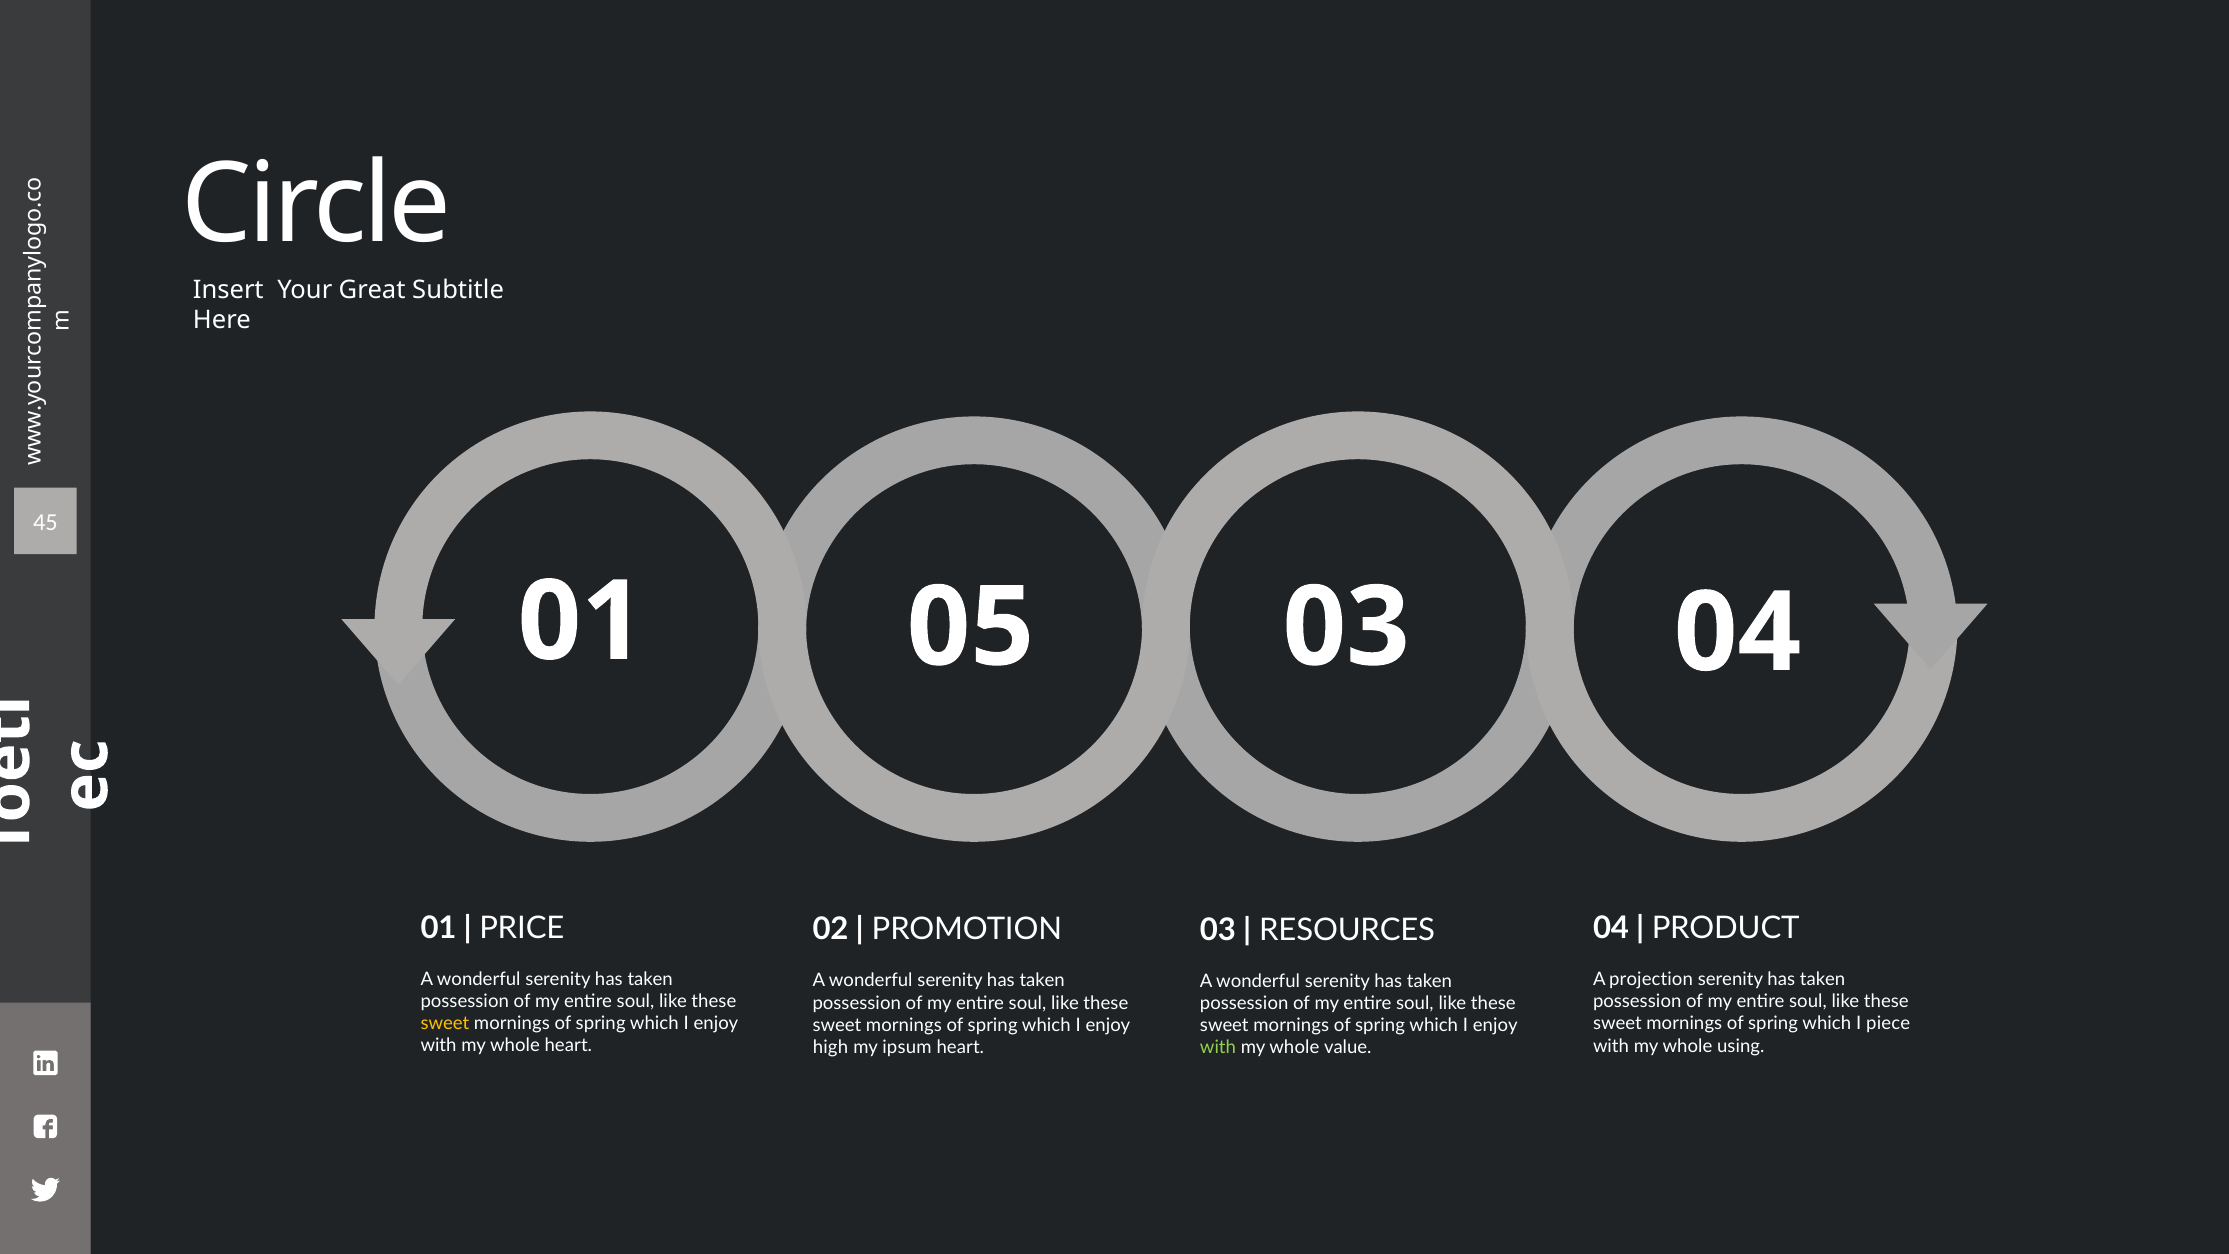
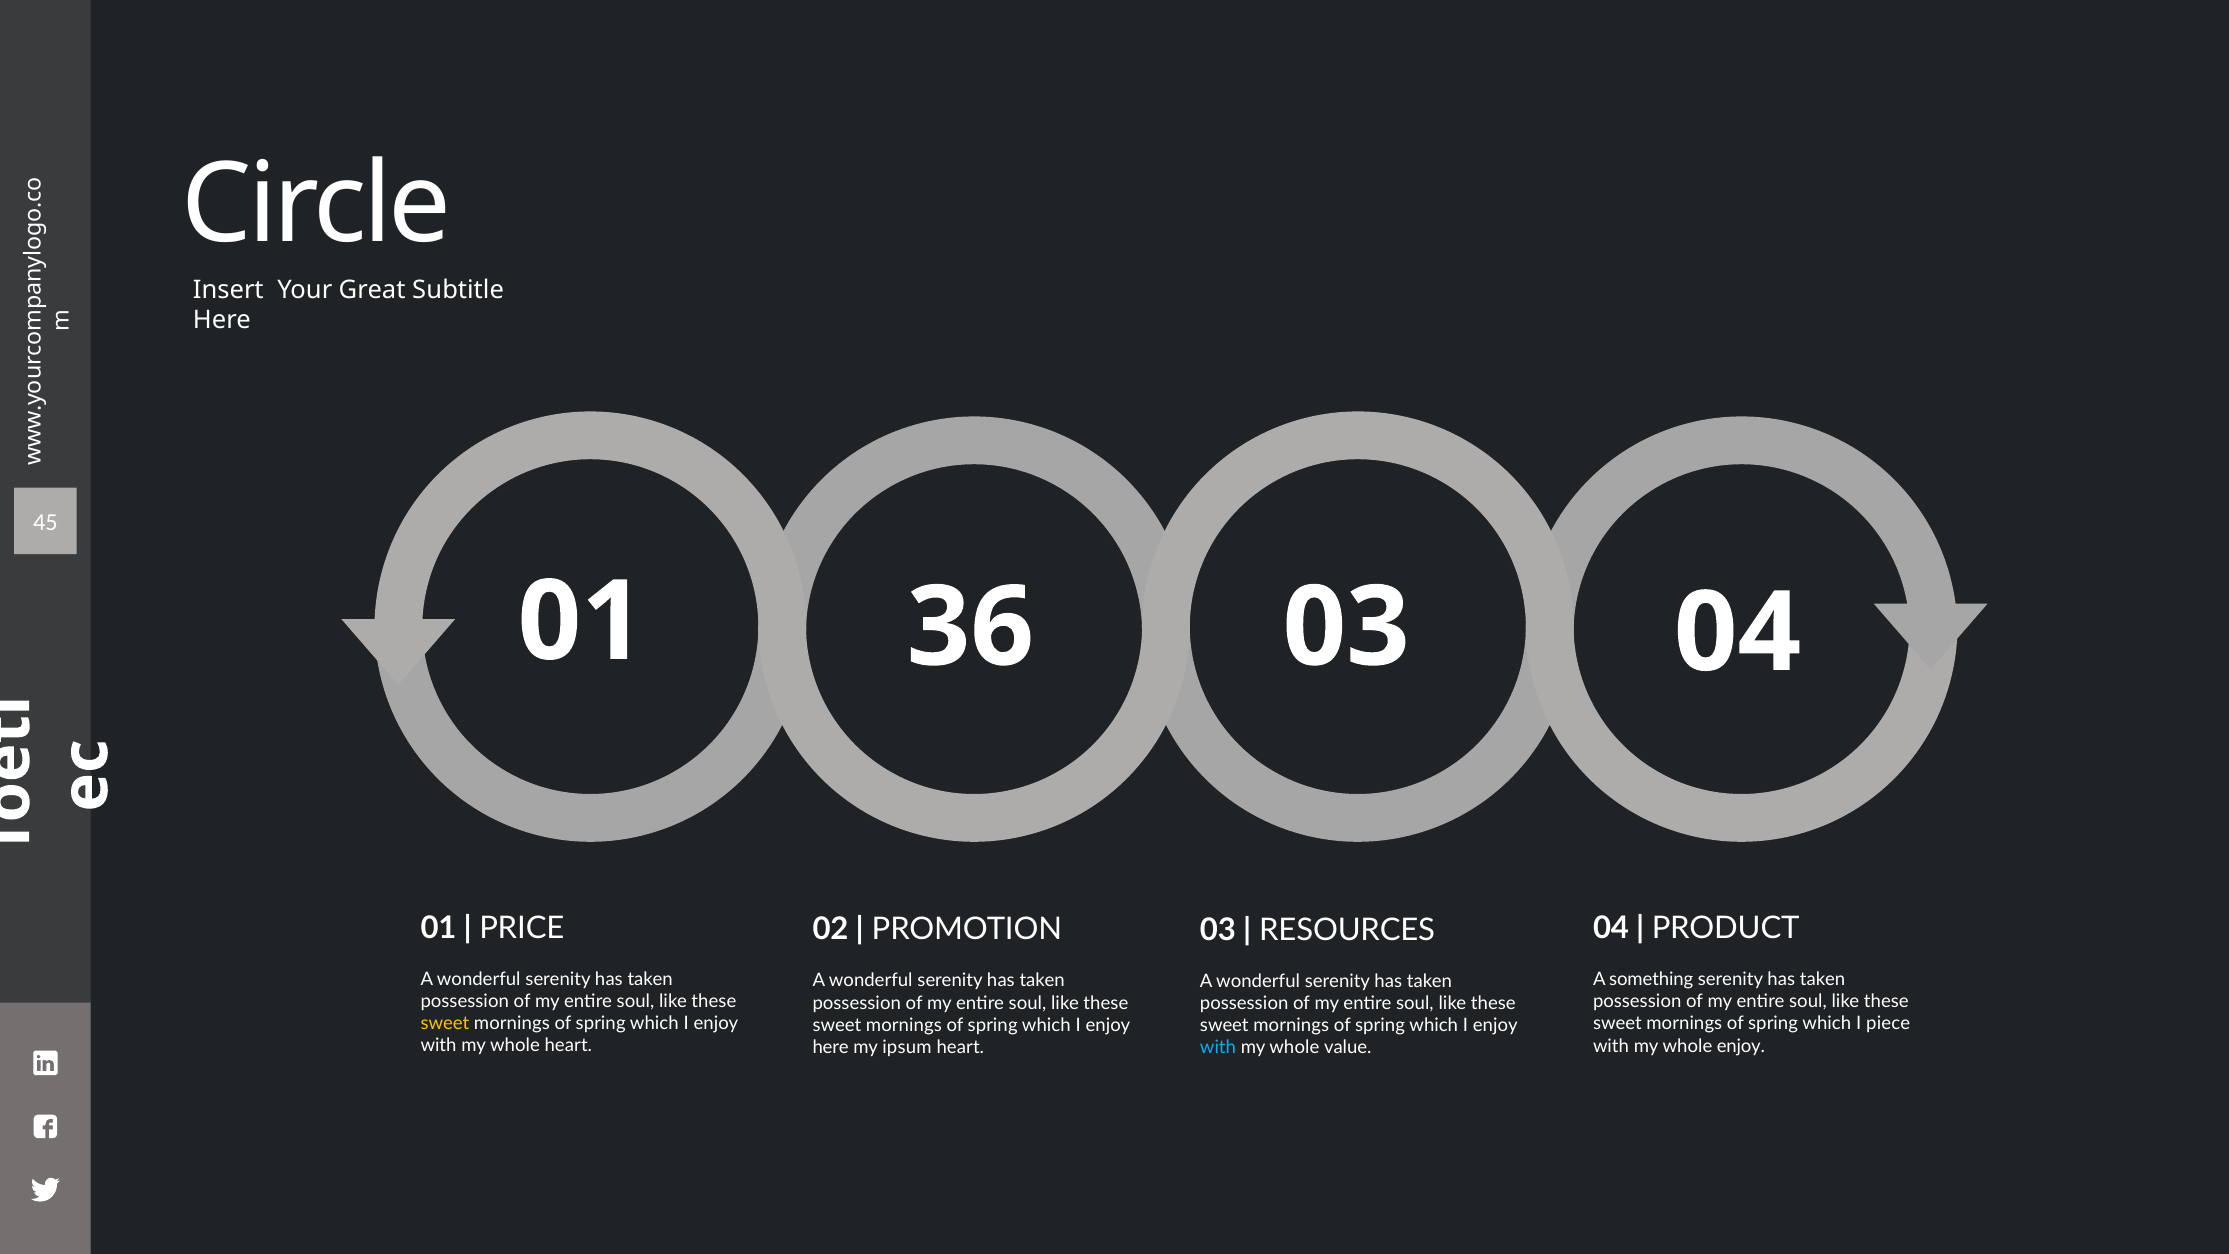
05: 05 -> 36
projection: projection -> something
whole using: using -> enjoy
high at (830, 1047): high -> here
with at (1218, 1048) colour: light green -> light blue
